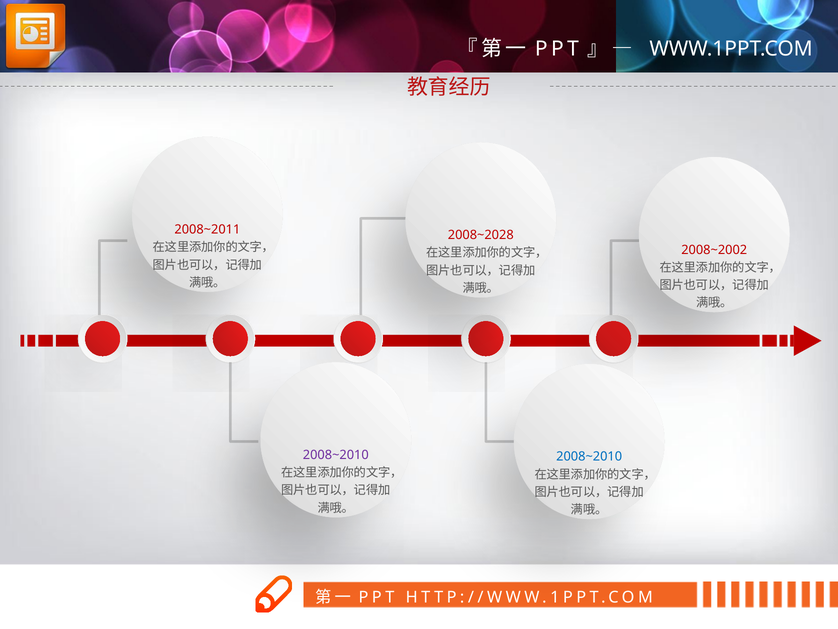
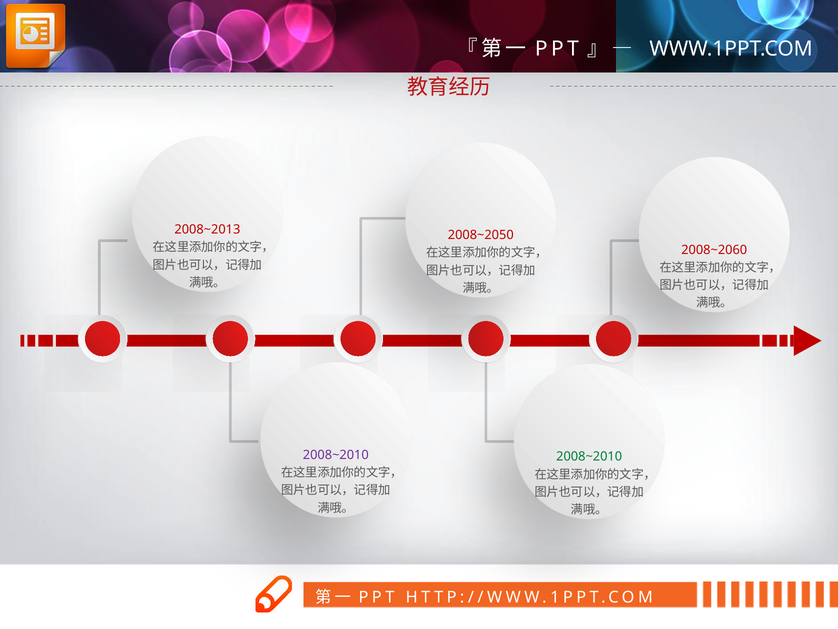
2008~2011: 2008~2011 -> 2008~2013
2008~2028: 2008~2028 -> 2008~2050
2008~2002: 2008~2002 -> 2008~2060
2008~2010 at (589, 456) colour: blue -> green
